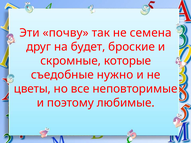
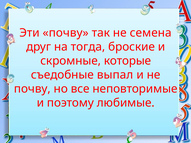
будет: будет -> тогда
нужно: нужно -> выпал
цветы at (32, 89): цветы -> почву
